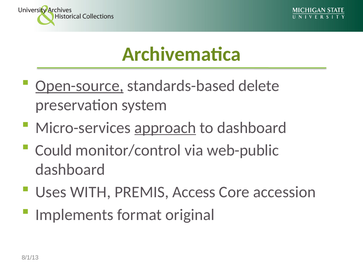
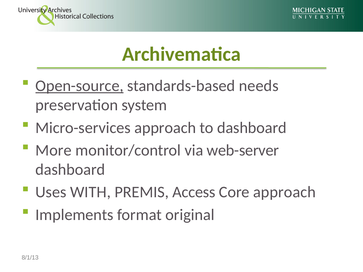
delete: delete -> needs
approach at (165, 128) underline: present -> none
Could: Could -> More
web-public: web-public -> web-server
Core accession: accession -> approach
